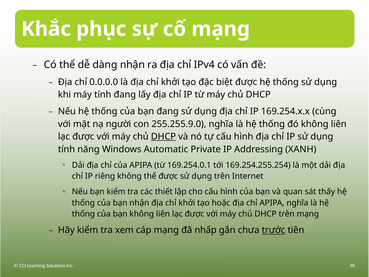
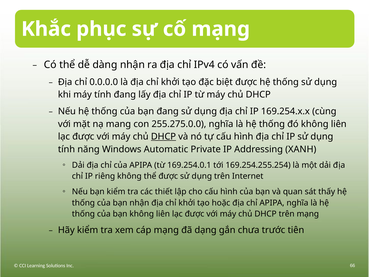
người: người -> mang
255.255.9.0: 255.255.9.0 -> 255.275.0.0
nhấp: nhấp -> dạng
trước underline: present -> none
